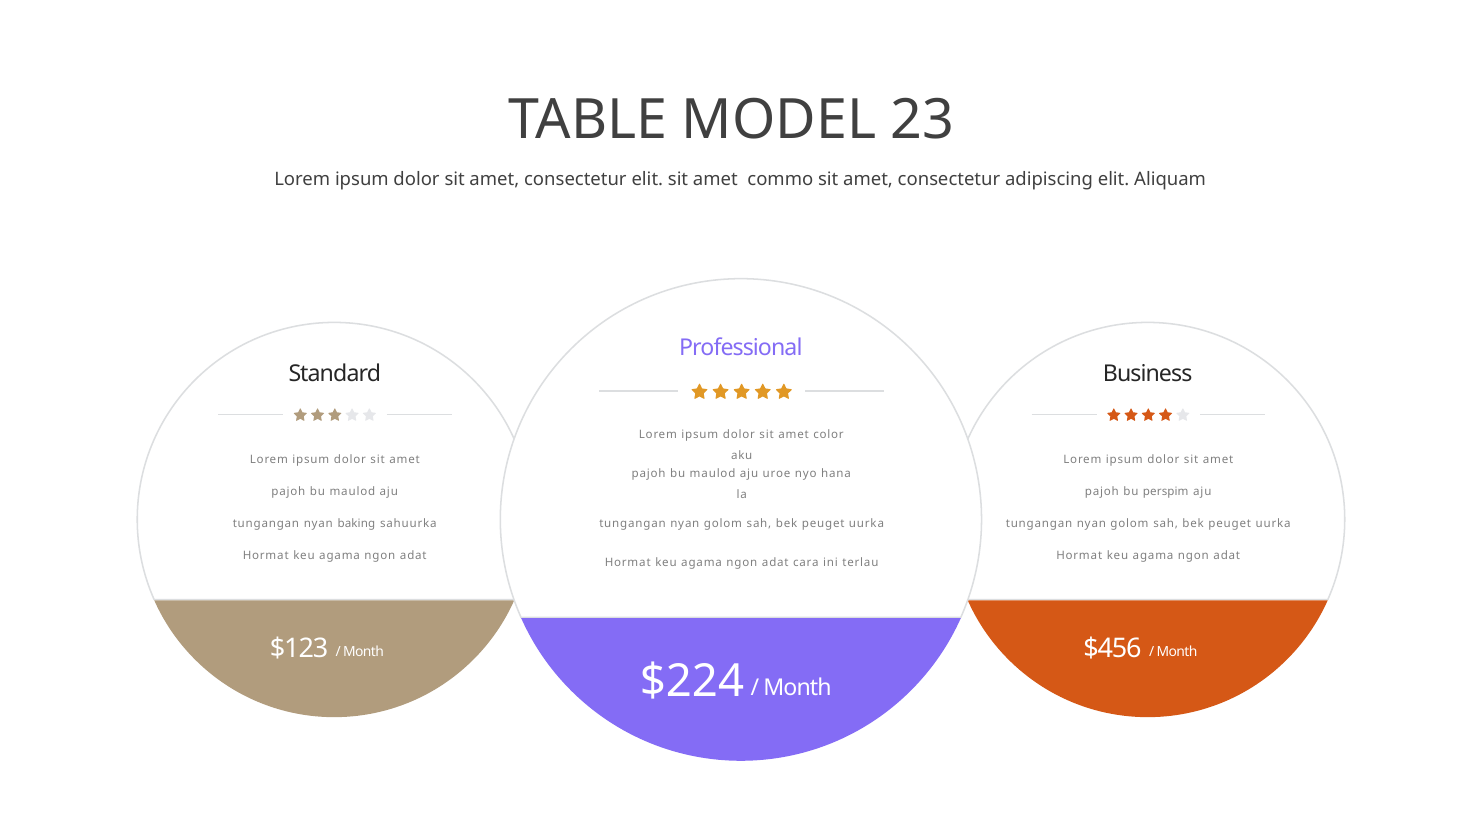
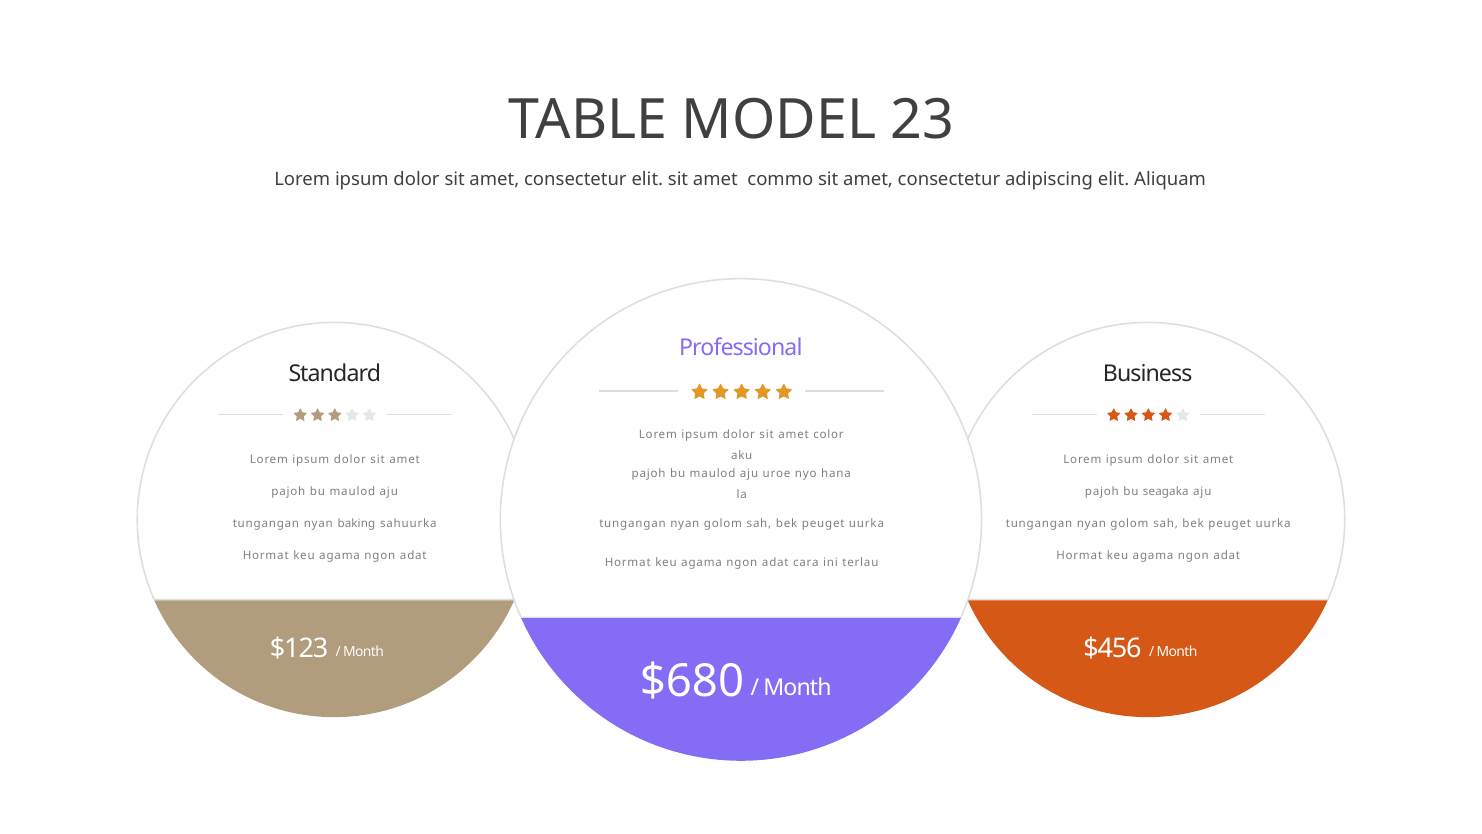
perspim: perspim -> seagaka
$224: $224 -> $680
